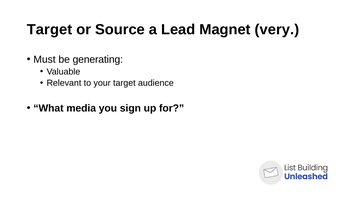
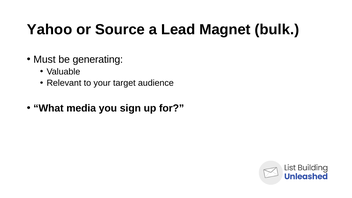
Target at (50, 30): Target -> Yahoo
very: very -> bulk
